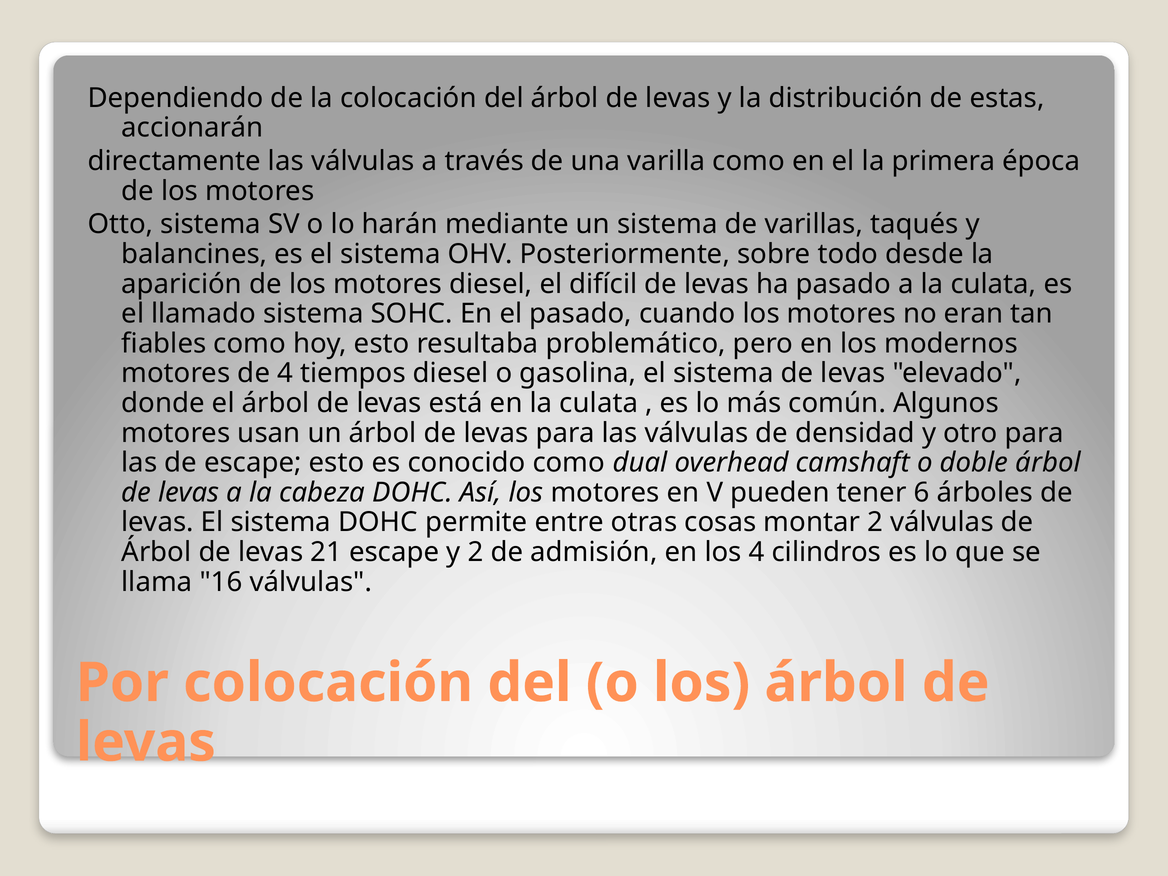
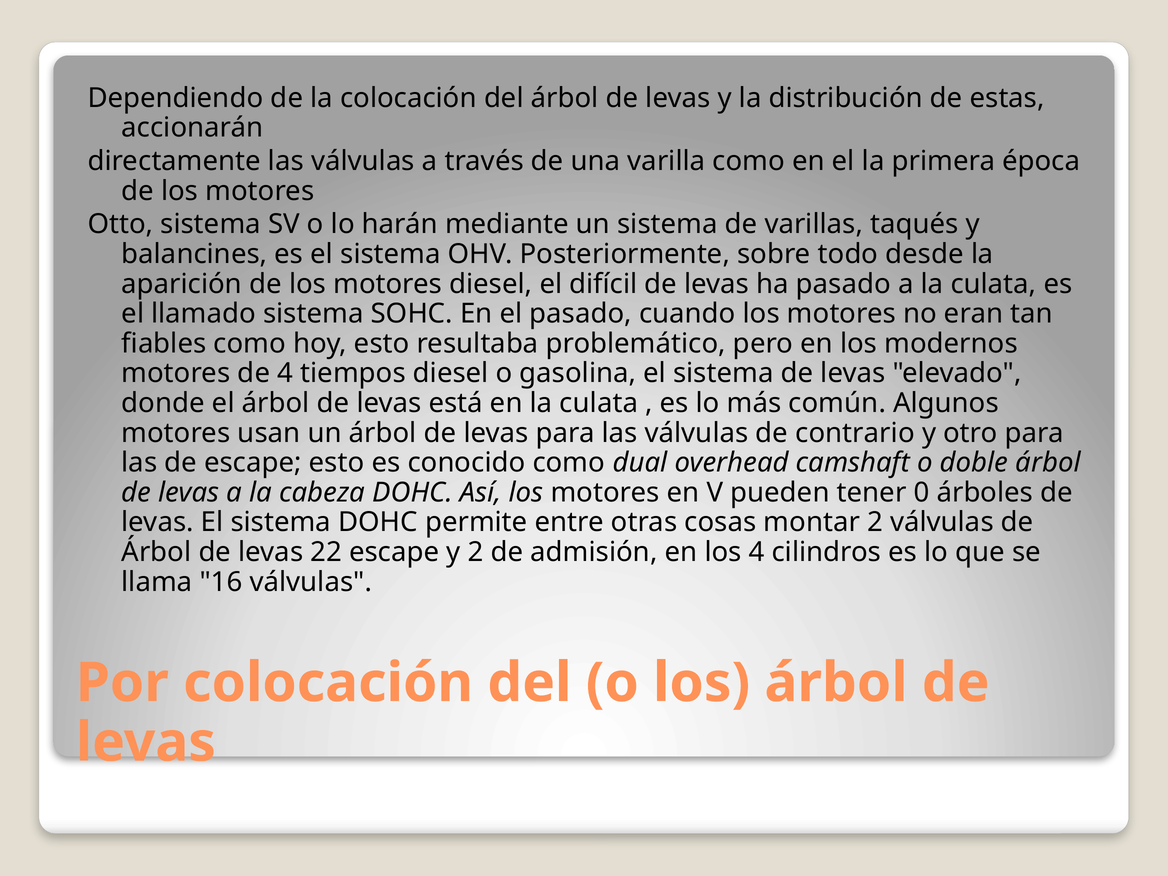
densidad: densidad -> contrario
6: 6 -> 0
21: 21 -> 22
